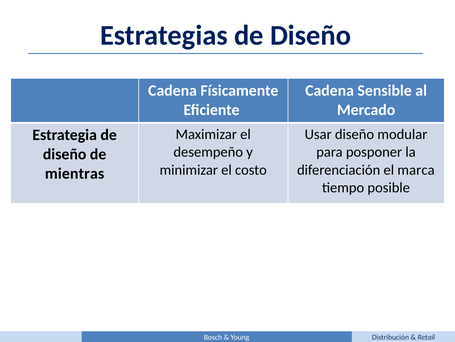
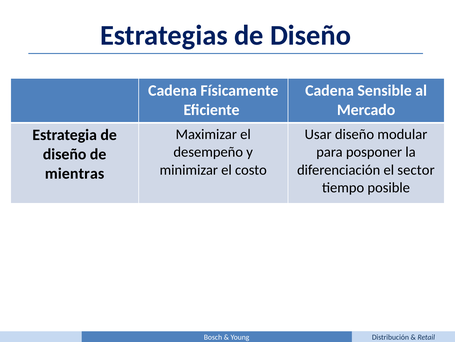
marca: marca -> sector
